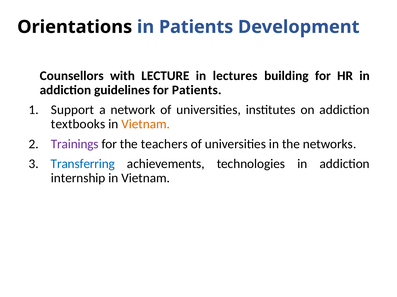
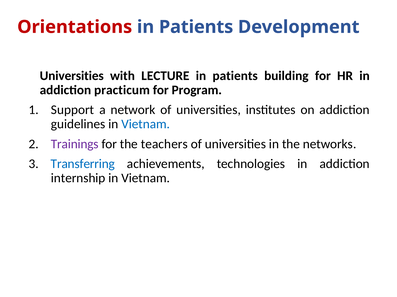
Orientations colour: black -> red
Counsellors at (72, 76): Counsellors -> Universities
lectures at (235, 76): lectures -> patients
guidelines: guidelines -> practicum
for Patients: Patients -> Program
textbooks: textbooks -> guidelines
Vietnam at (146, 124) colour: orange -> blue
